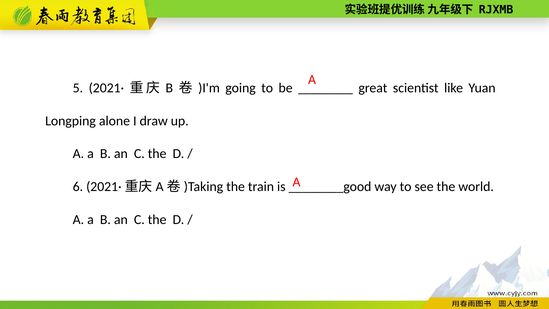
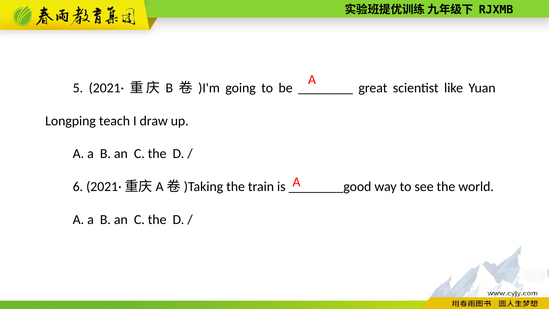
alone: alone -> teach
